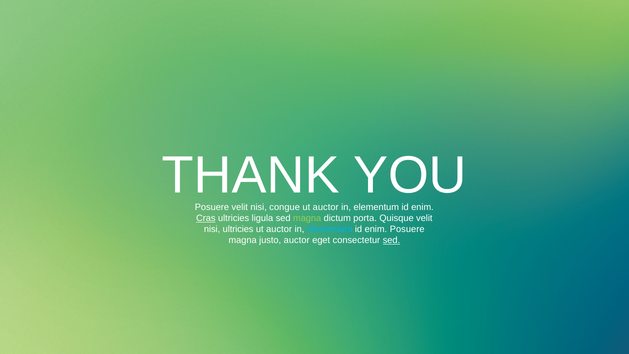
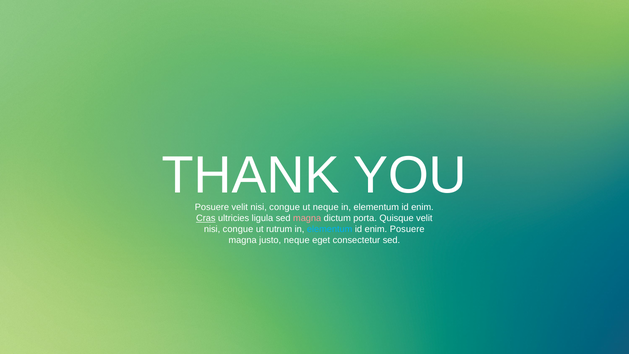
auctor at (326, 207): auctor -> neque
magna at (307, 218) colour: light green -> pink
ultricies at (238, 229): ultricies -> congue
auctor at (279, 229): auctor -> rutrum
justo auctor: auctor -> neque
sed at (391, 240) underline: present -> none
